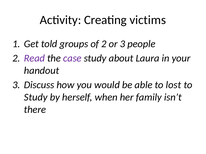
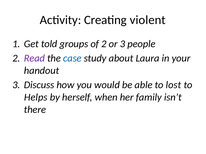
victims: victims -> violent
case colour: purple -> blue
Study at (36, 98): Study -> Helps
